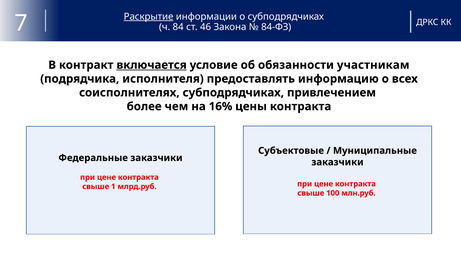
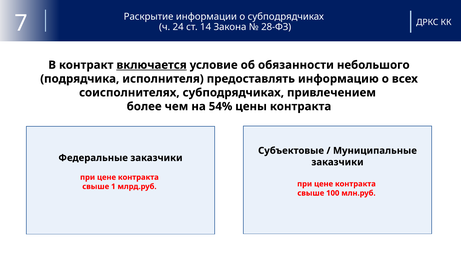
Раскрытие underline: present -> none
84: 84 -> 24
46: 46 -> 14
84-ФЗ: 84-ФЗ -> 28-ФЗ
участникам: участникам -> небольшого
16%: 16% -> 54%
